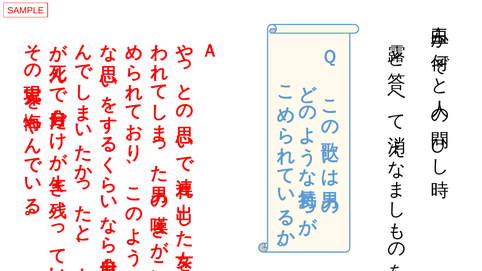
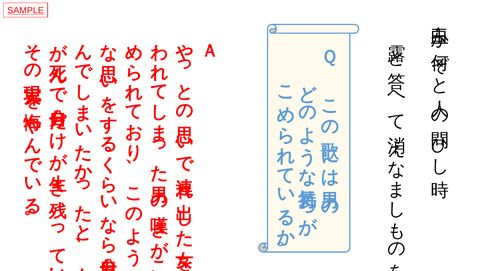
SAMPLE underline: none -> present
